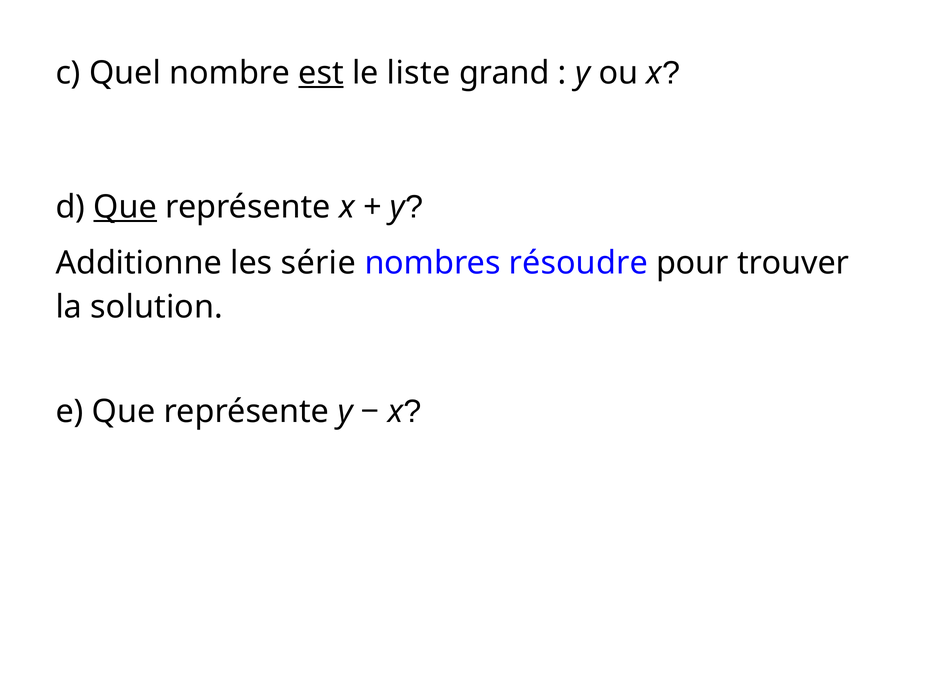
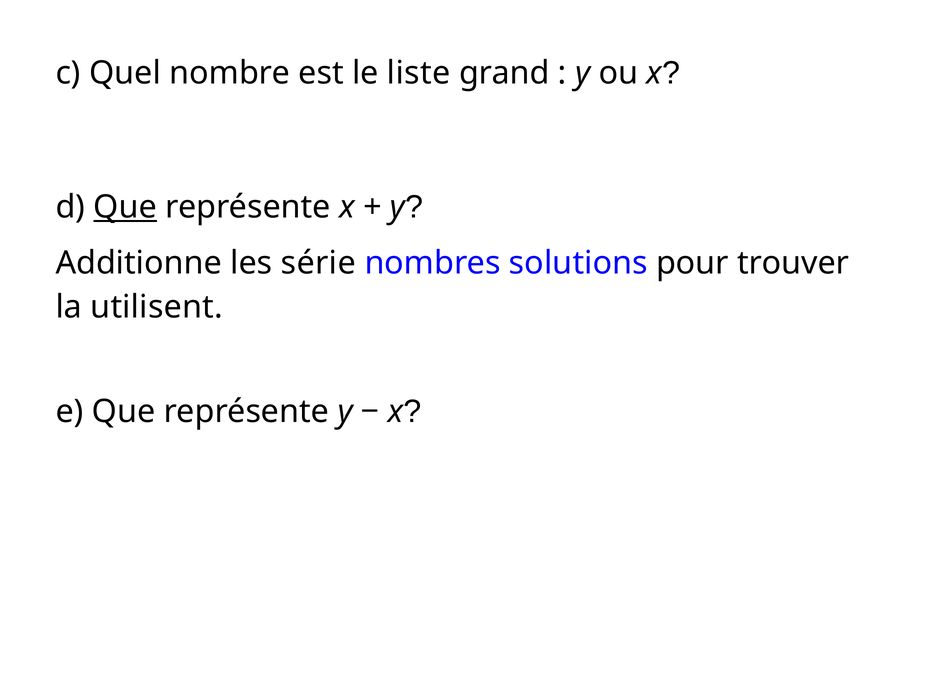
est underline: present -> none
résoudre: résoudre -> solutions
solution: solution -> utilisent
